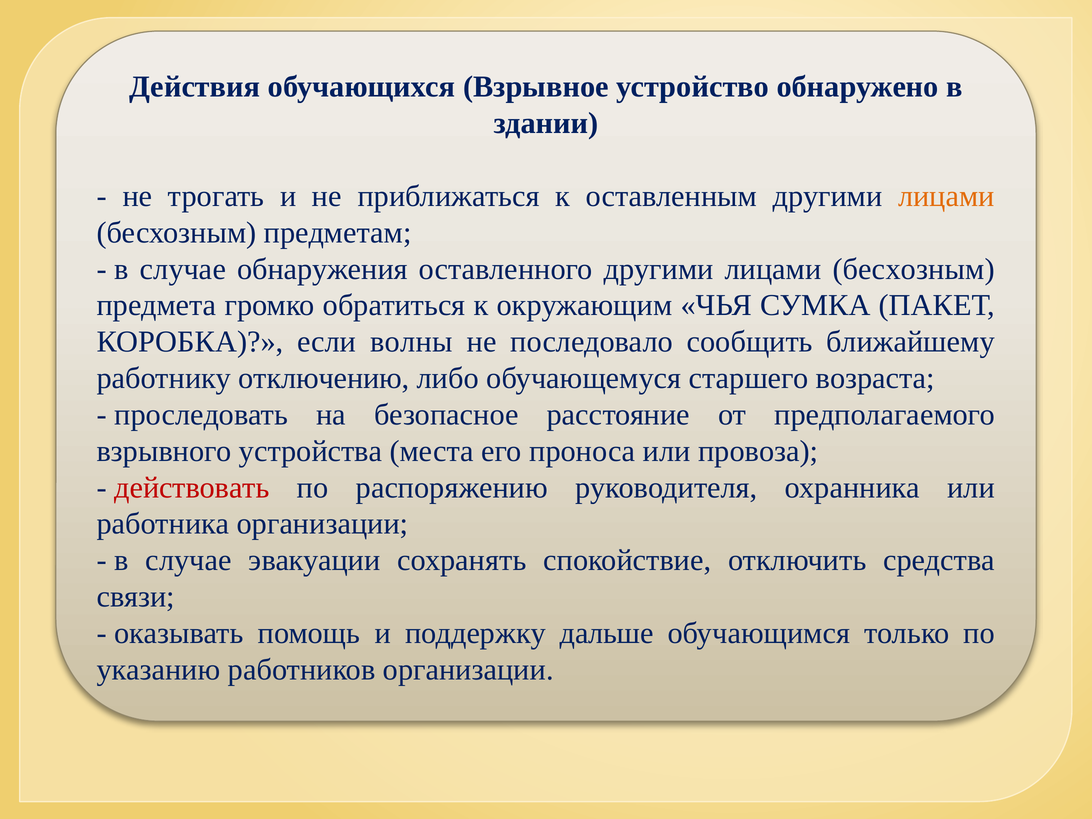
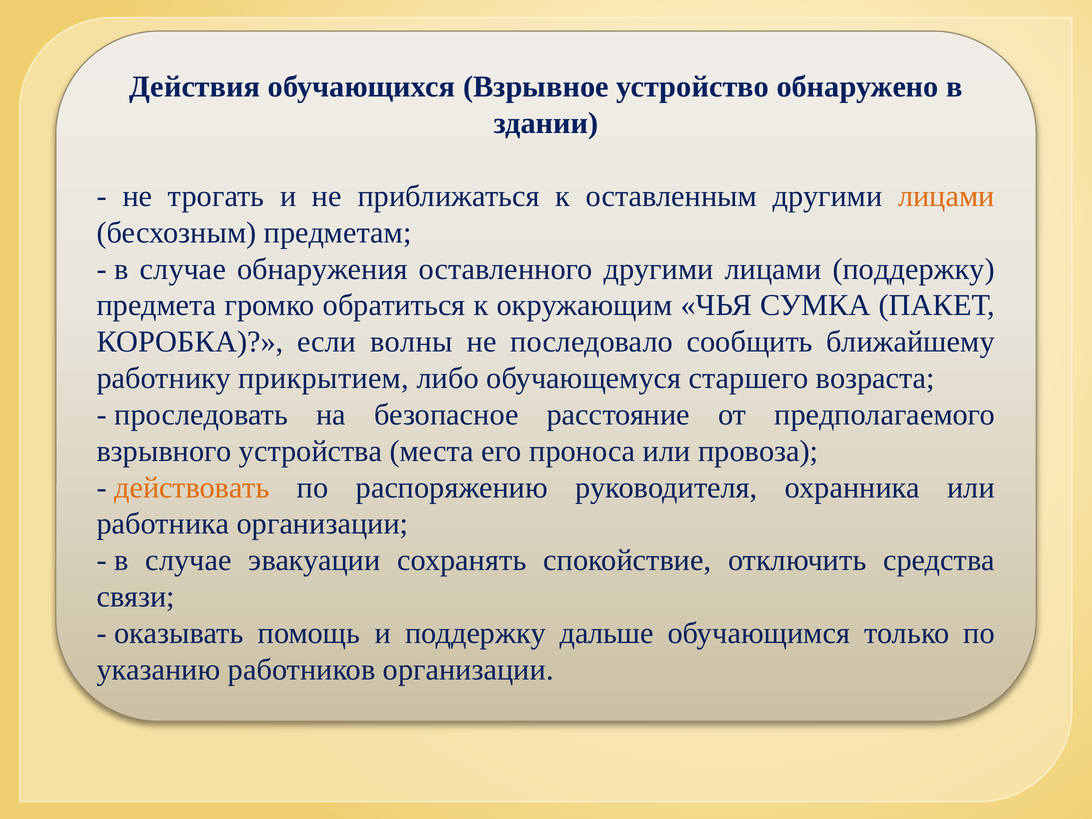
оставленного другими лицами бесхозным: бесхозным -> поддержку
отключению: отключению -> прикрытием
действовать colour: red -> orange
